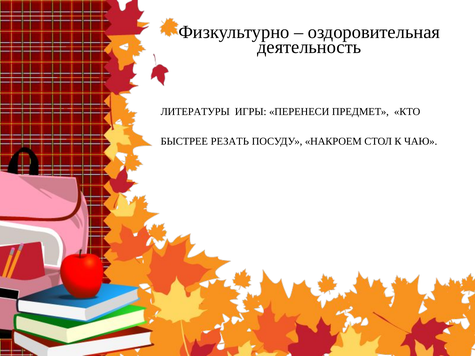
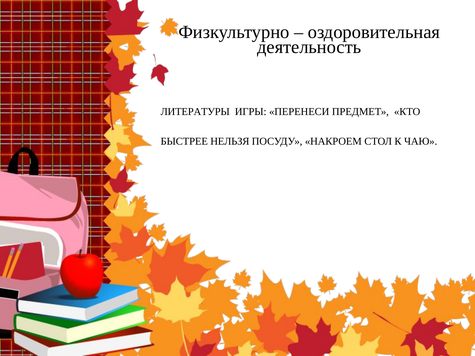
РЕЗАТЬ: РЕЗАТЬ -> НЕЛЬЗЯ
